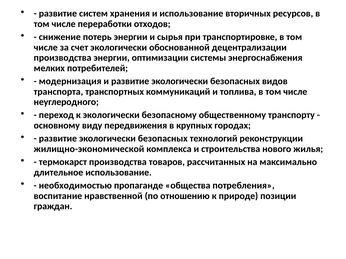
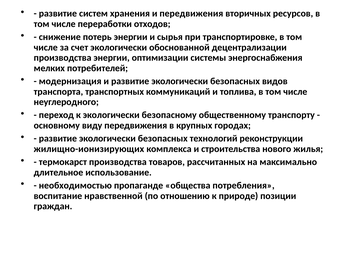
и использование: использование -> передвижения
жилищно-экономической: жилищно-экономической -> жилищно-ионизирующих
